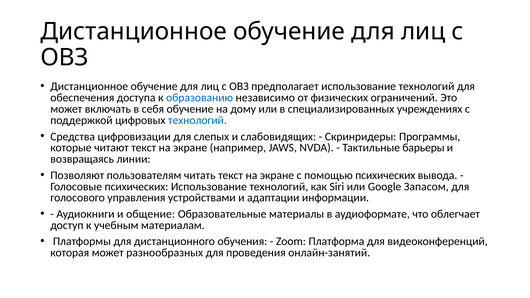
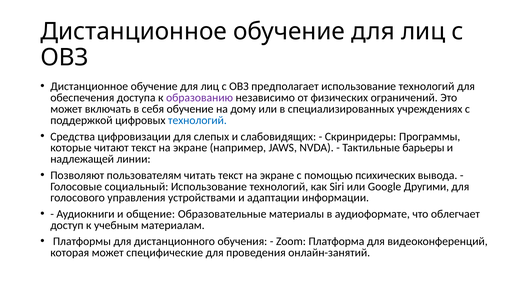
образованию colour: blue -> purple
возвращаясь: возвращаясь -> надлежащей
Голосовые психических: психических -> социальный
Запасом: Запасом -> Другими
разнообразных: разнообразных -> специфические
